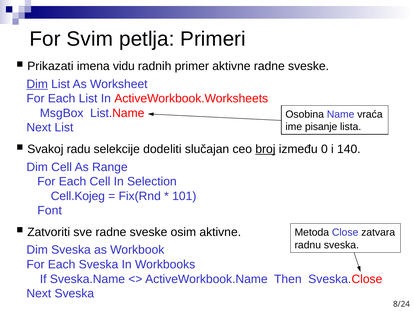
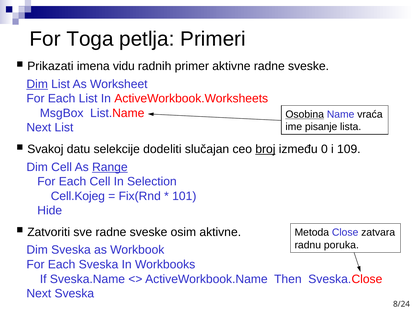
Svim: Svim -> Toga
Osobina underline: none -> present
radu: radu -> datu
140: 140 -> 109
Range underline: none -> present
Font: Font -> Hide
radnu sveska: sveska -> poruka
